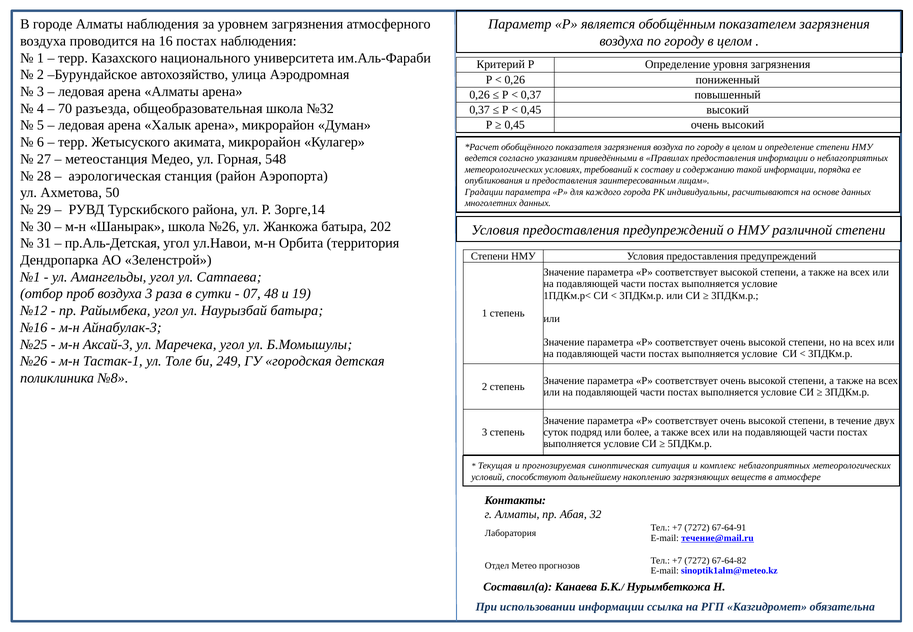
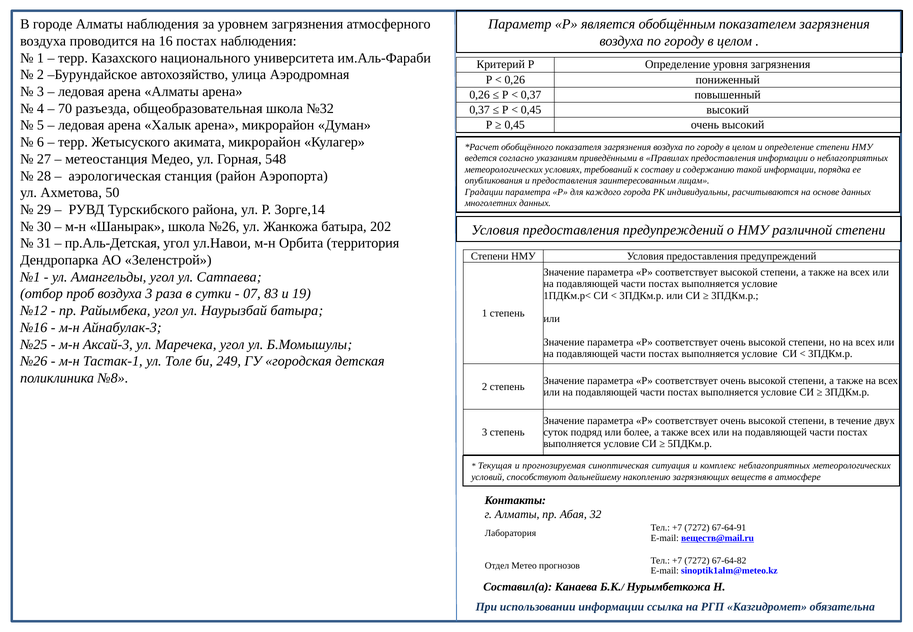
48: 48 -> 83
течение@mail.ru: течение@mail.ru -> веществ@mail.ru
